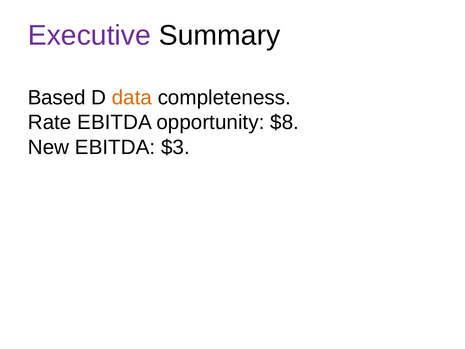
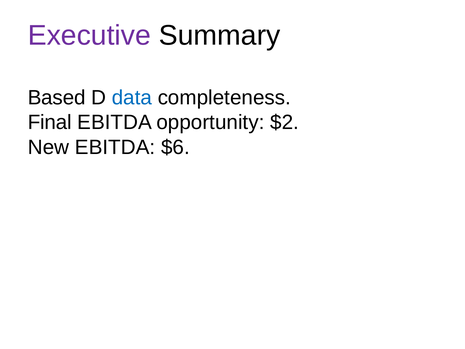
data colour: orange -> blue
Rate: Rate -> Final
$8: $8 -> $2
$3: $3 -> $6
